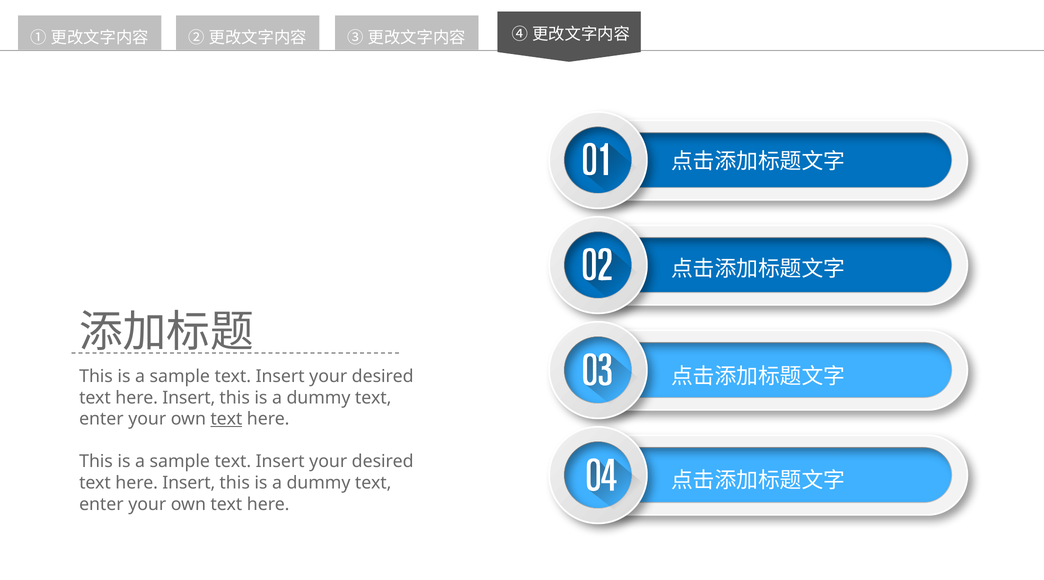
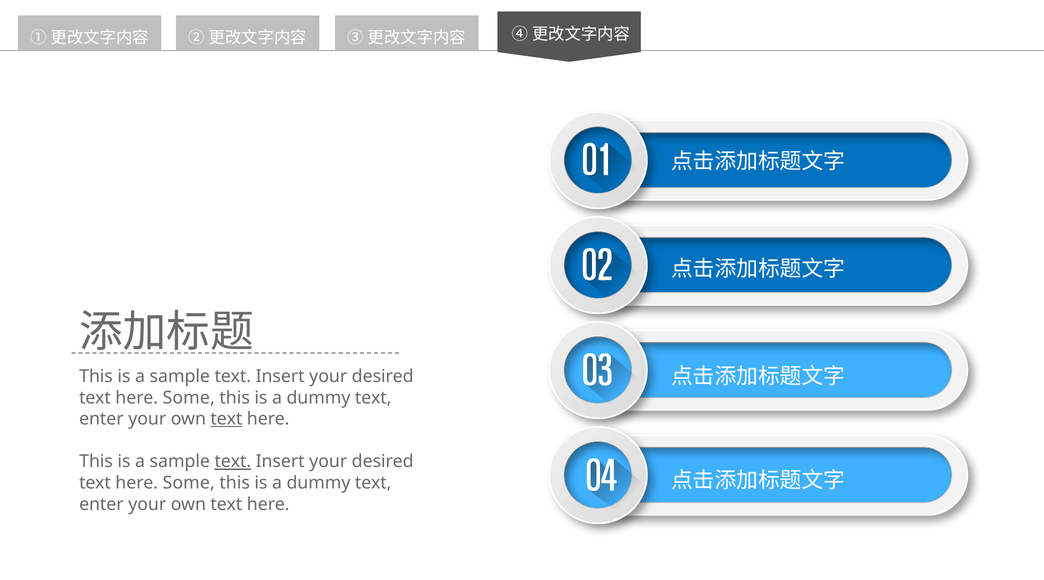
Insert at (189, 398): Insert -> Some
text at (233, 462) underline: none -> present
Insert at (189, 483): Insert -> Some
